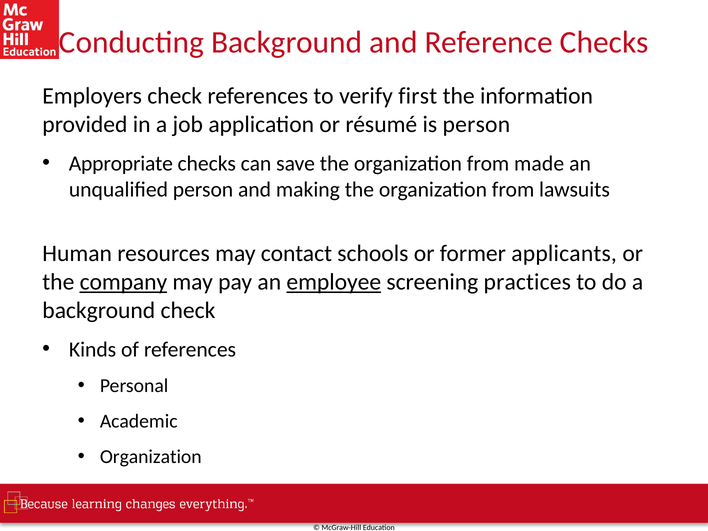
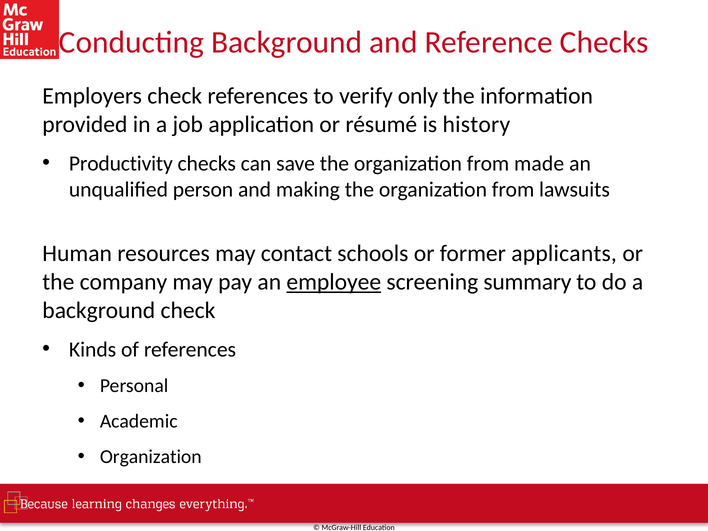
first: first -> only
is person: person -> history
Appropriate: Appropriate -> Productivity
company underline: present -> none
practices: practices -> summary
